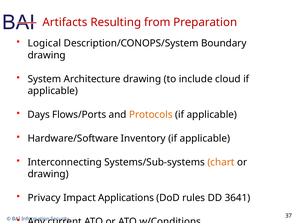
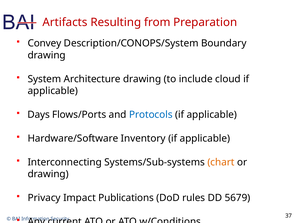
Logical: Logical -> Convey
Protocols colour: orange -> blue
Applications: Applications -> Publications
3641: 3641 -> 5679
